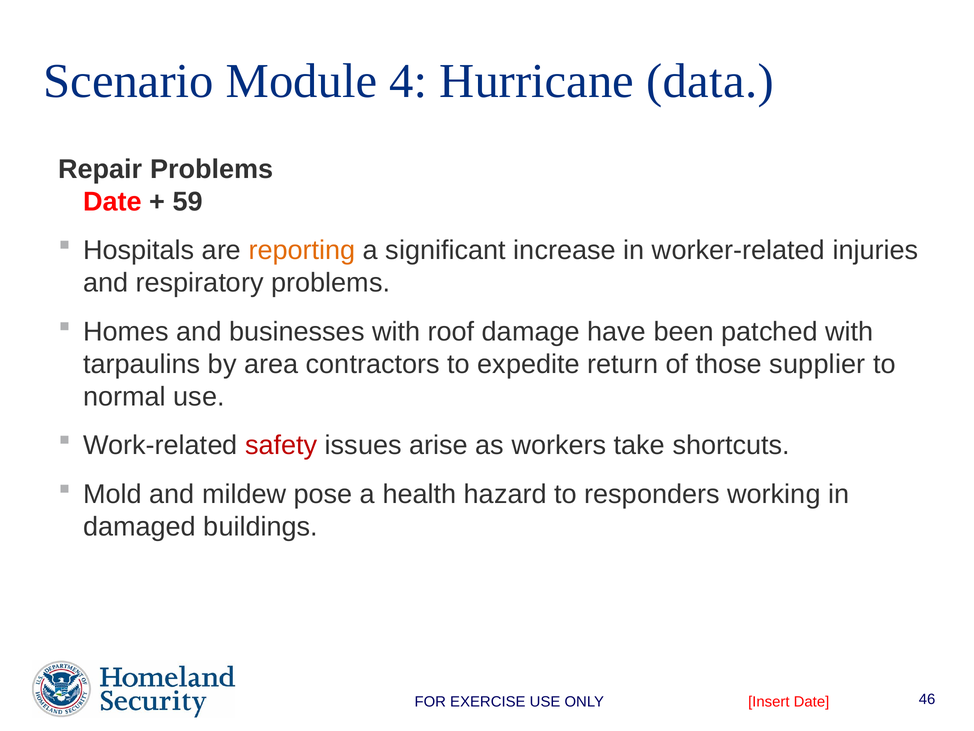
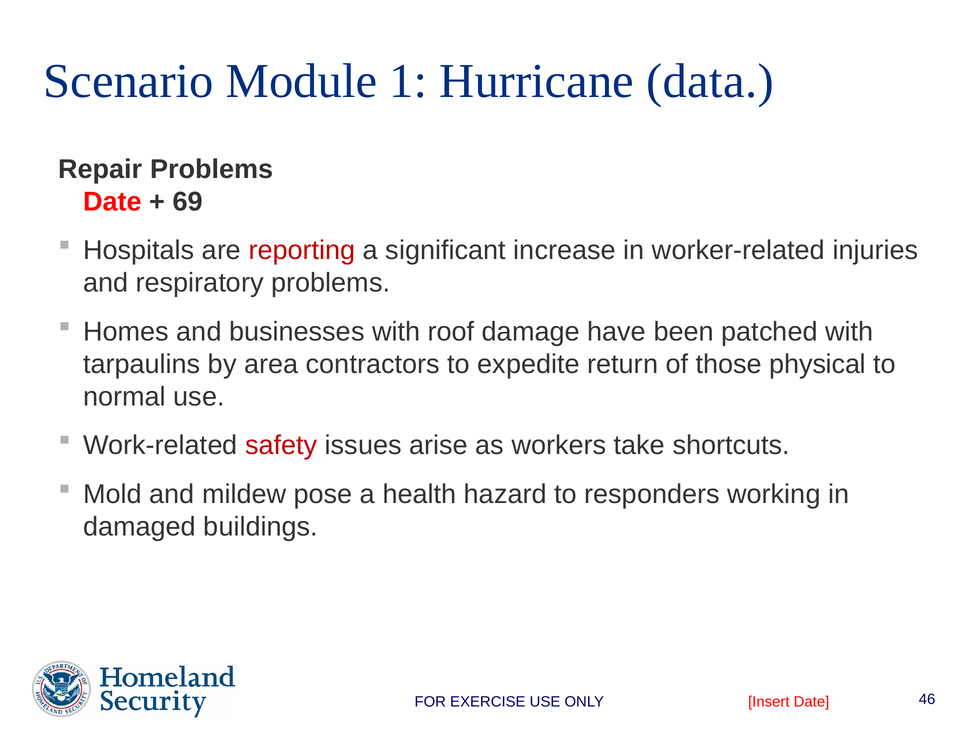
4: 4 -> 1
59: 59 -> 69
reporting colour: orange -> red
supplier: supplier -> physical
